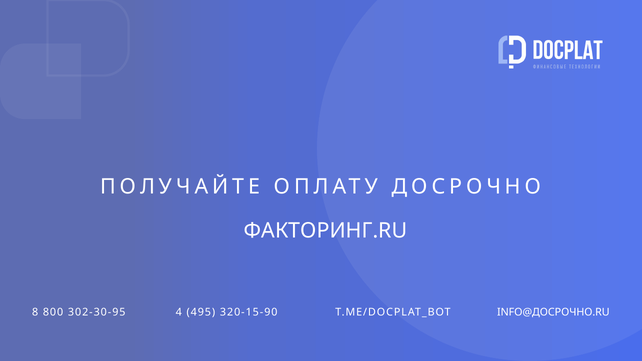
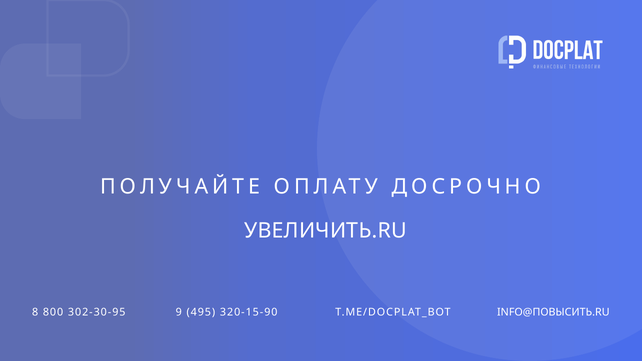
ФАКТОРИНГ.RU: ФАКТОРИНГ.RU -> УВЕЛИЧИТЬ.RU
4: 4 -> 9
INFO@ДОСРОЧНО.RU: INFO@ДОСРОЧНО.RU -> INFO@ПОВЫСИТЬ.RU
